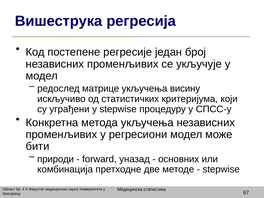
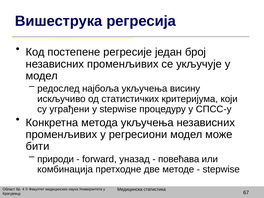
матрице: матрице -> најбоља
основних: основних -> повећава
